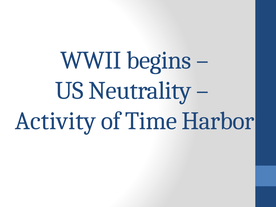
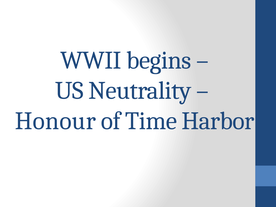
Activity: Activity -> Honour
